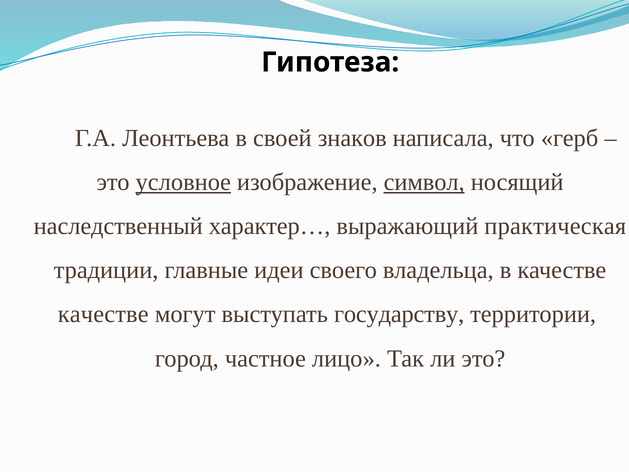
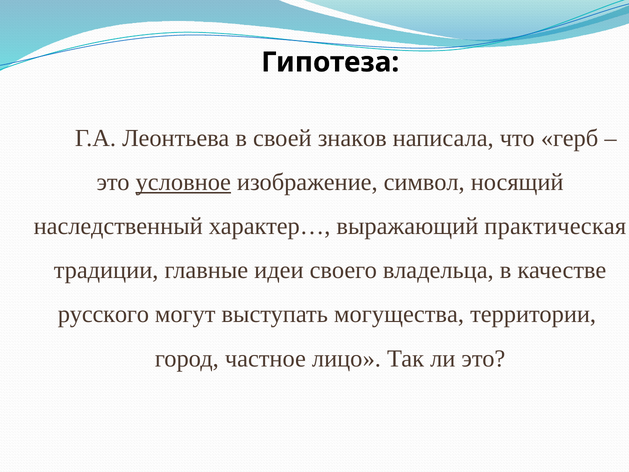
символ underline: present -> none
качестве at (103, 314): качестве -> русского
государству: государству -> могущества
